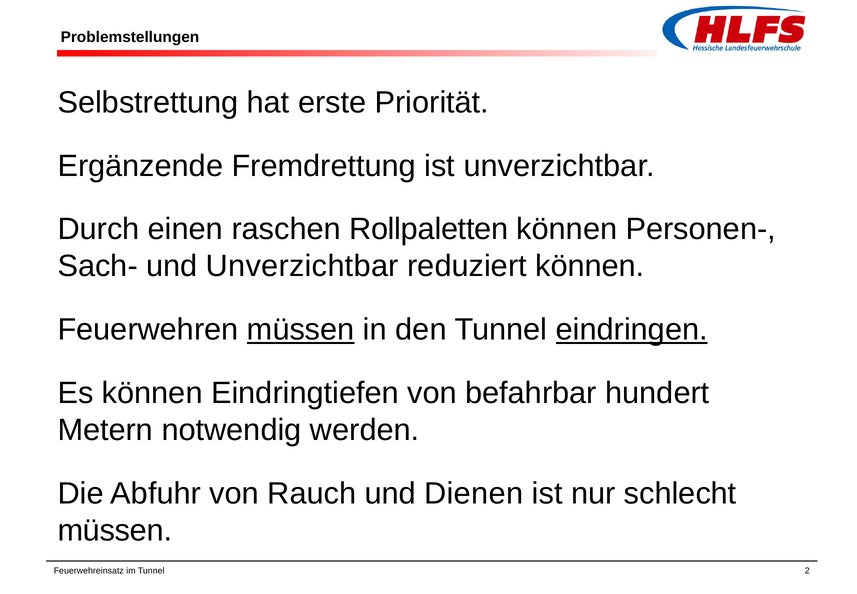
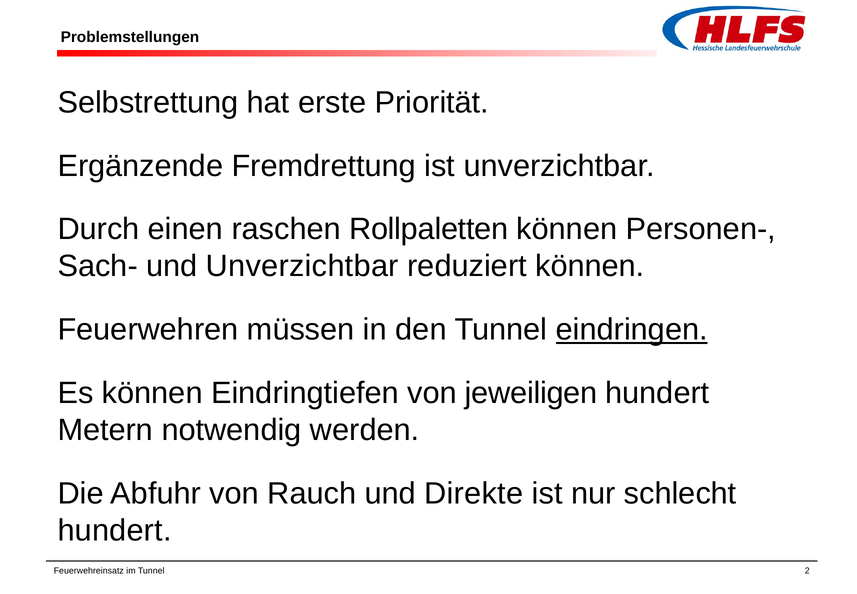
müssen at (301, 329) underline: present -> none
befahrbar: befahrbar -> jeweiligen
Dienen: Dienen -> Direkte
müssen at (115, 530): müssen -> hundert
